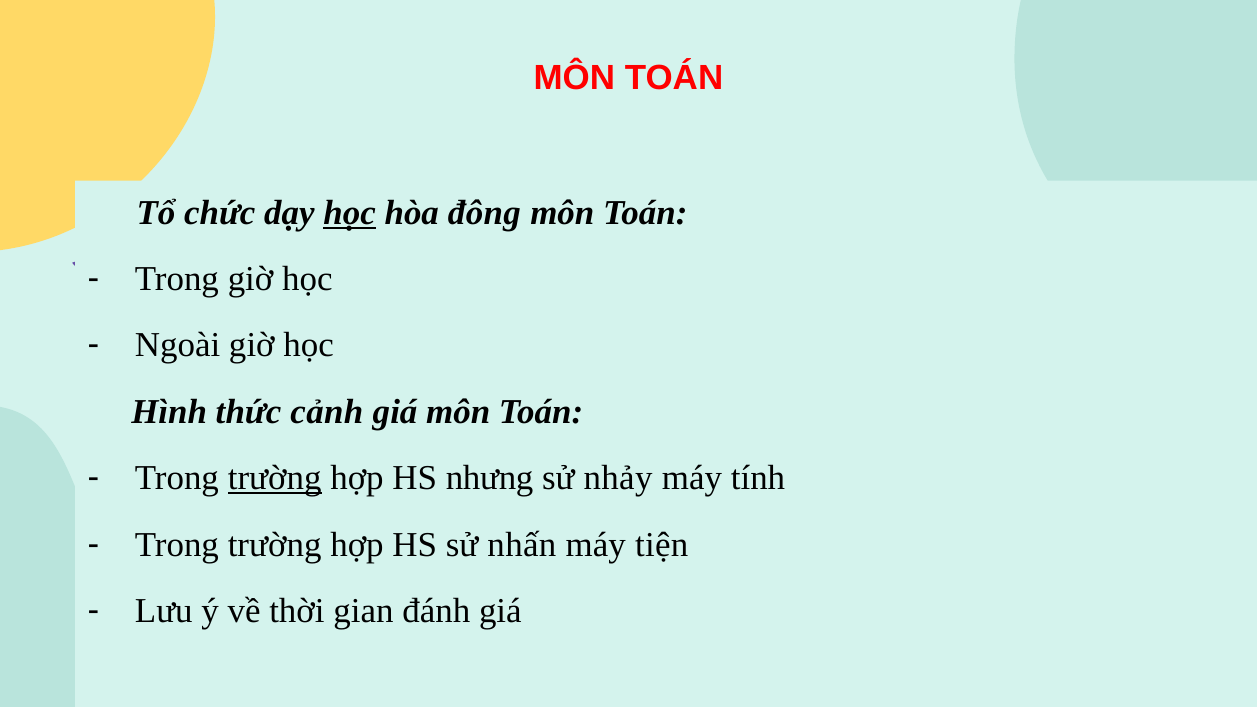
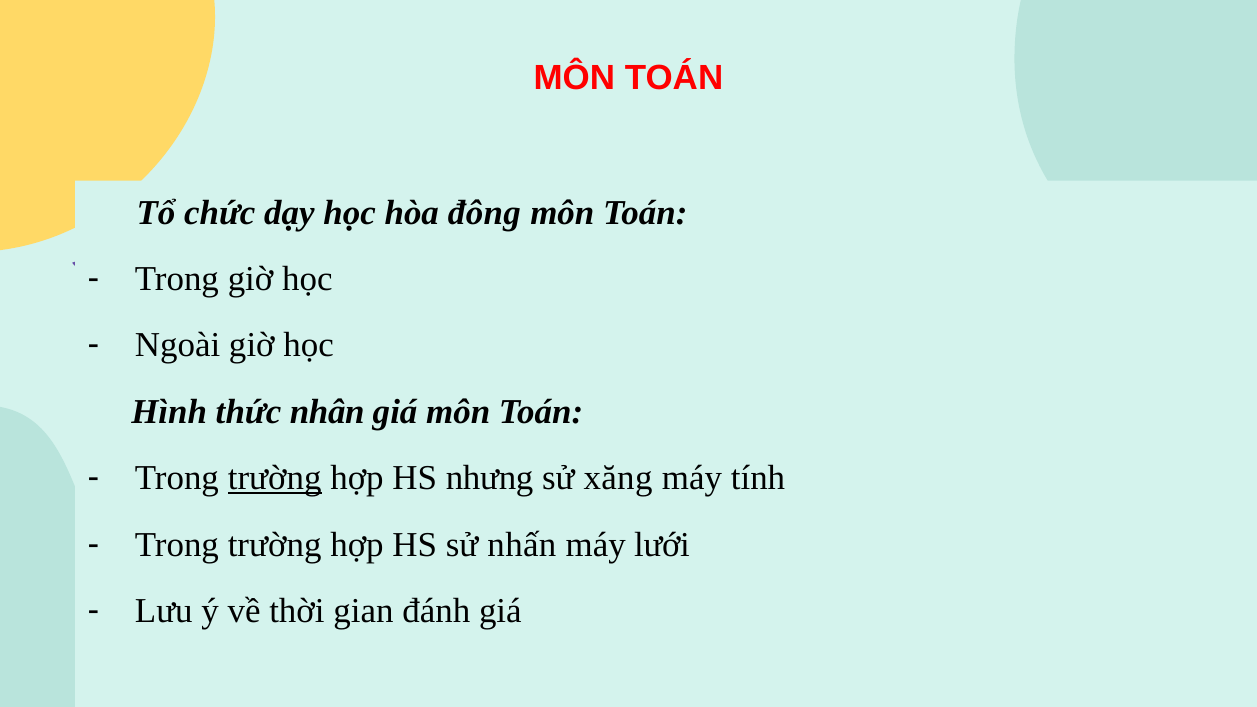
học at (350, 213) underline: present -> none
cảnh: cảnh -> nhân
nhảy: nhảy -> xăng
tiện: tiện -> lưới
